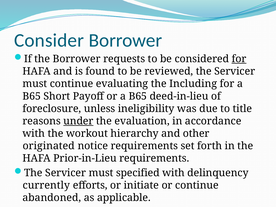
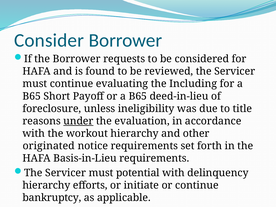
for at (239, 59) underline: present -> none
Prior-in-Lieu: Prior-in-Lieu -> Basis-in-Lieu
specified: specified -> potential
currently at (46, 185): currently -> hierarchy
abandoned: abandoned -> bankruptcy
